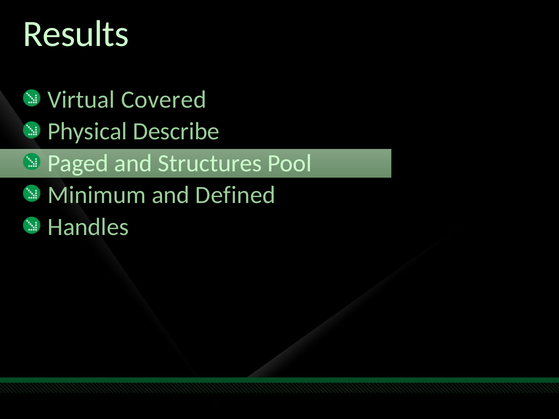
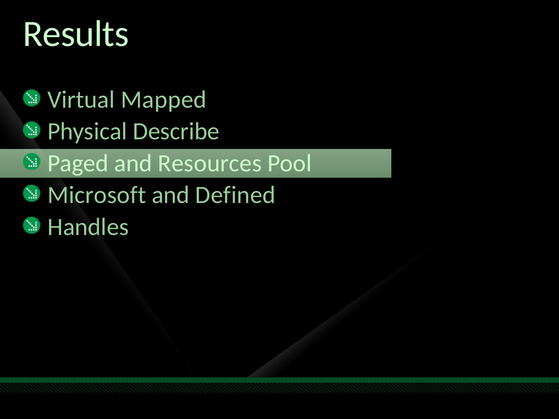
Covered: Covered -> Mapped
Structures: Structures -> Resources
Minimum: Minimum -> Microsoft
